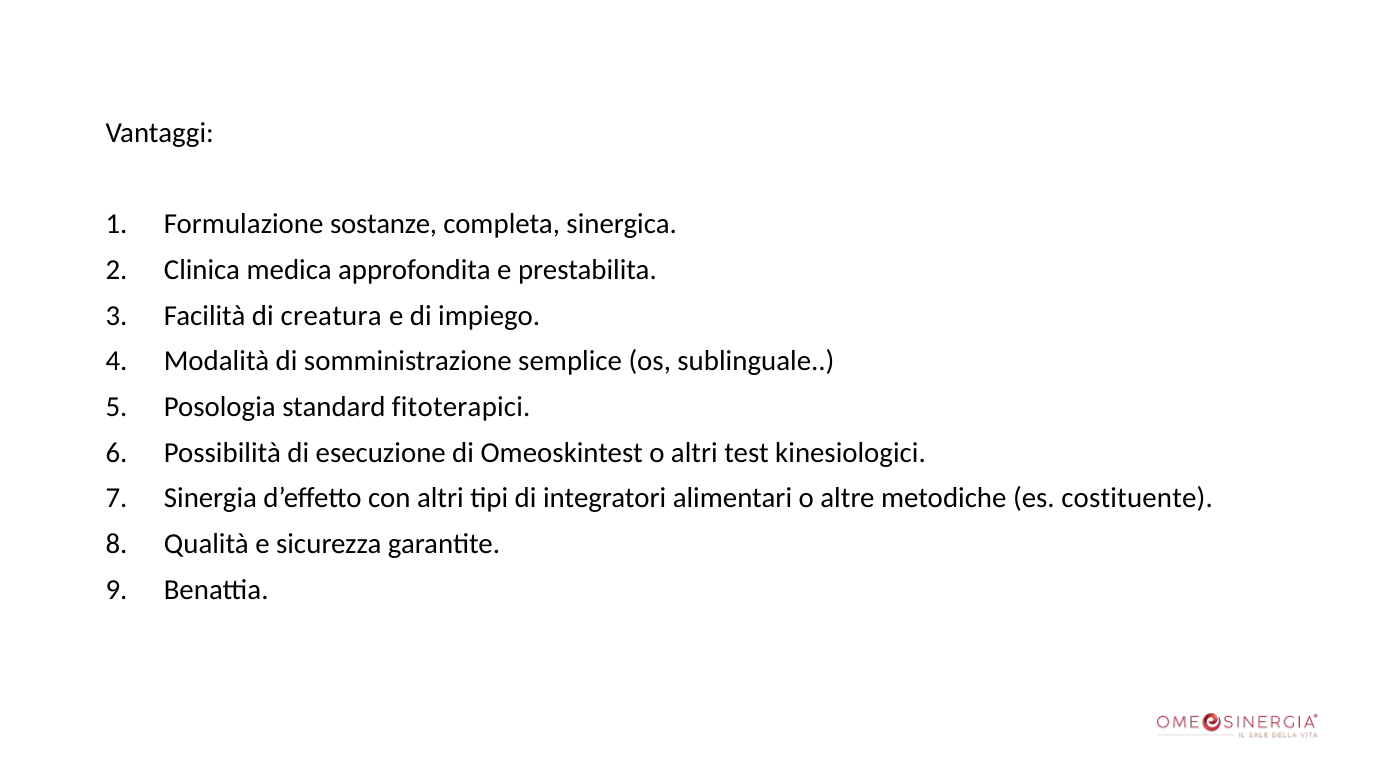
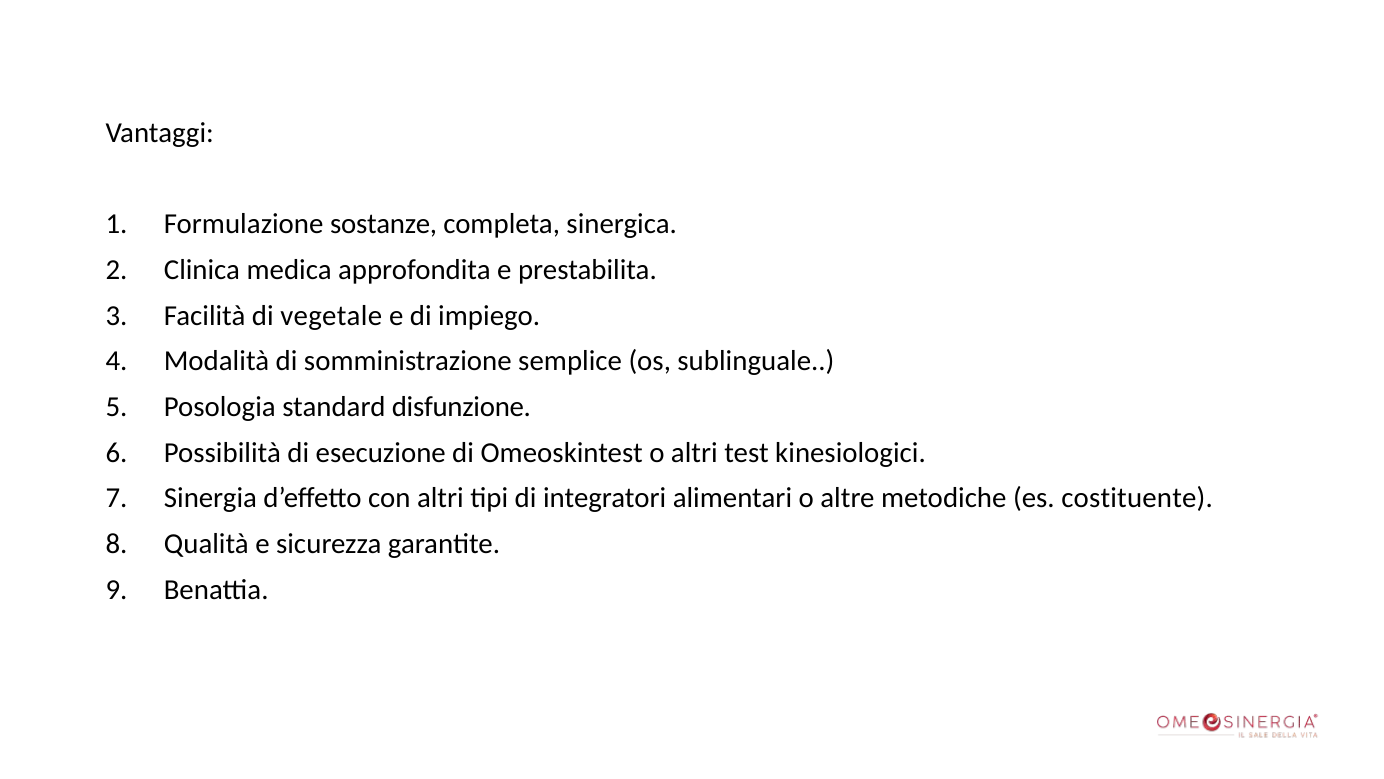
creatura: creatura -> vegetale
fitoterapici: fitoterapici -> disfunzione
